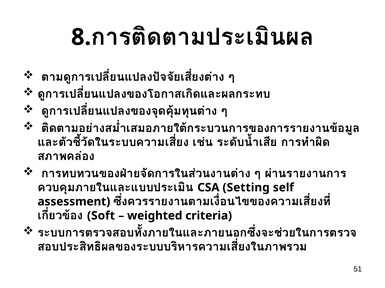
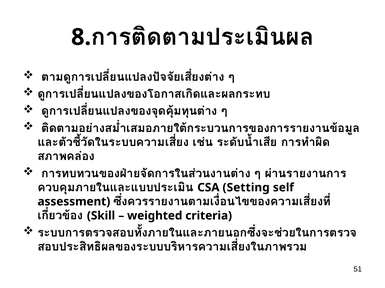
Soft: Soft -> Skill
